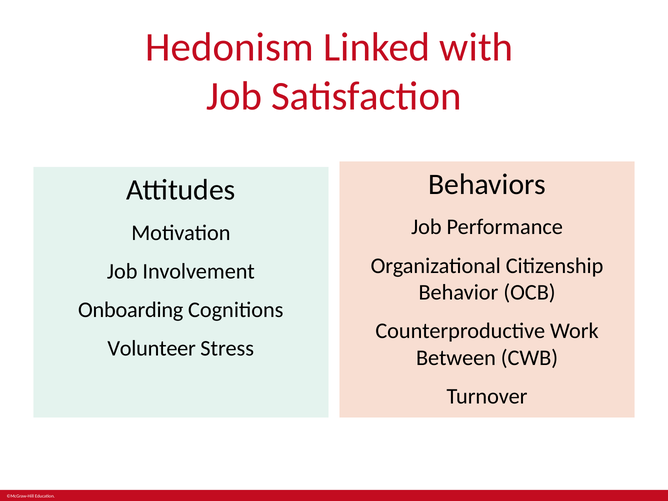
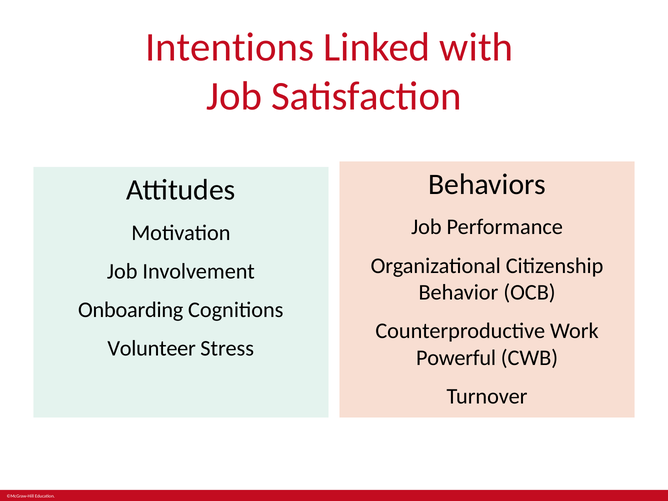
Hedonism: Hedonism -> Intentions
Between: Between -> Powerful
